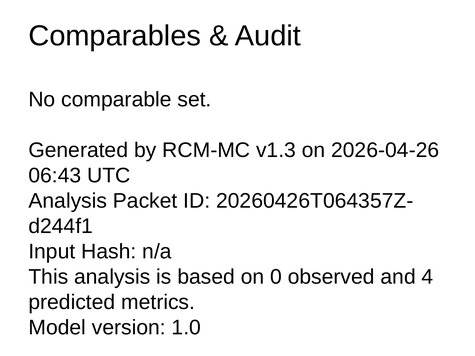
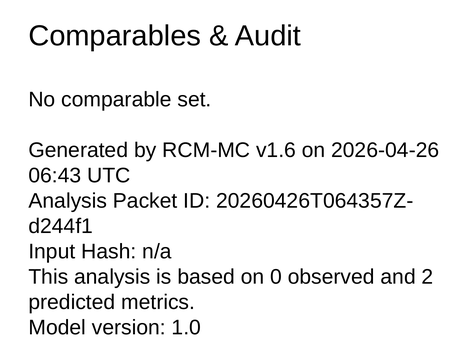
v1.3: v1.3 -> v1.6
4: 4 -> 2
